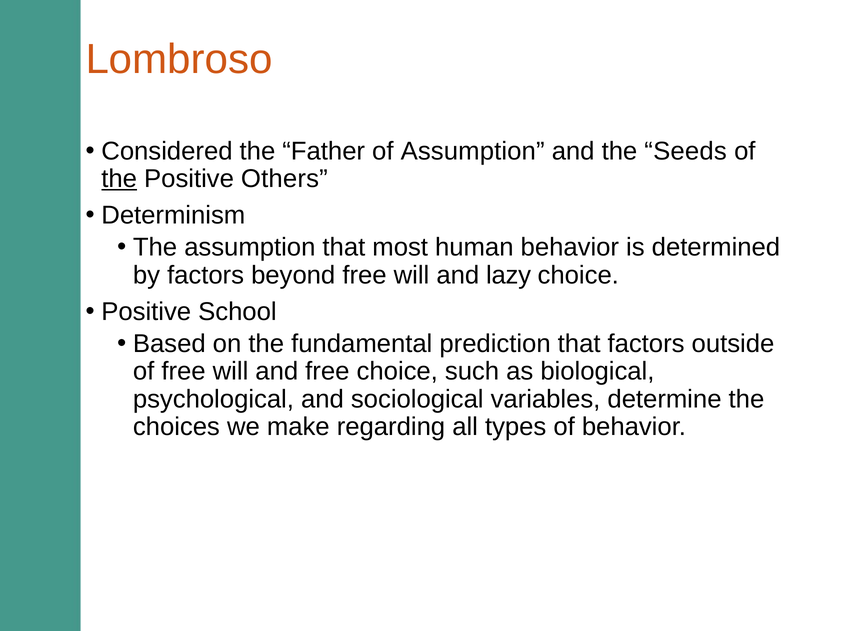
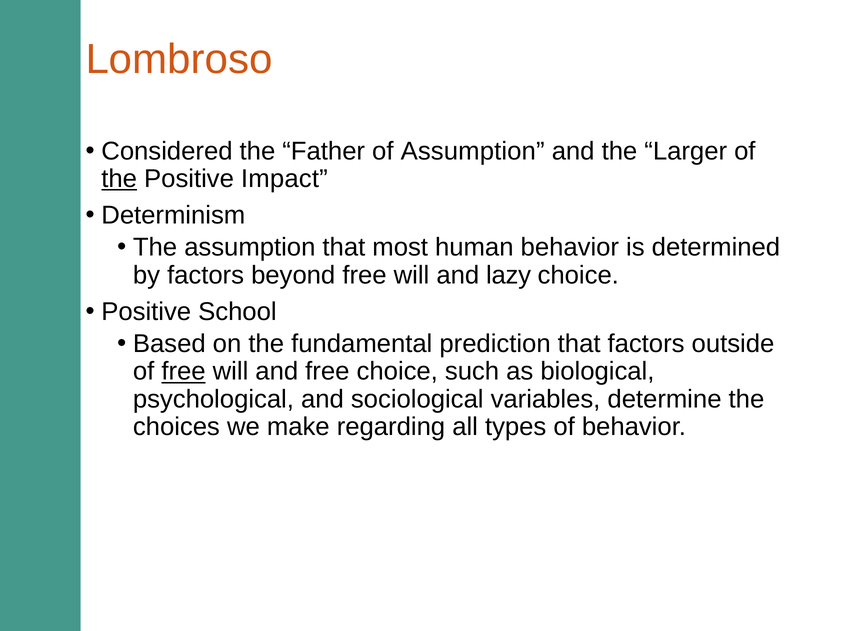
Seeds: Seeds -> Larger
Others: Others -> Impact
free at (184, 372) underline: none -> present
